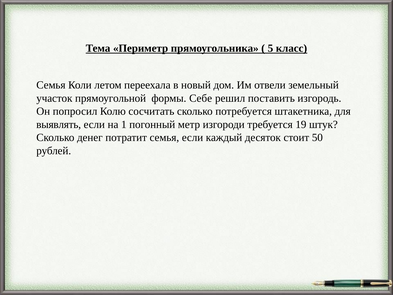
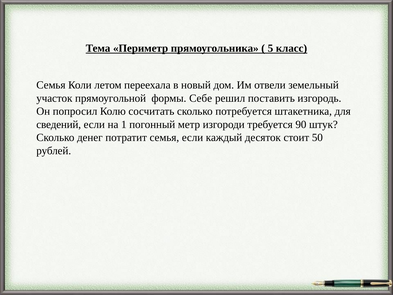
выявлять: выявлять -> сведений
19: 19 -> 90
